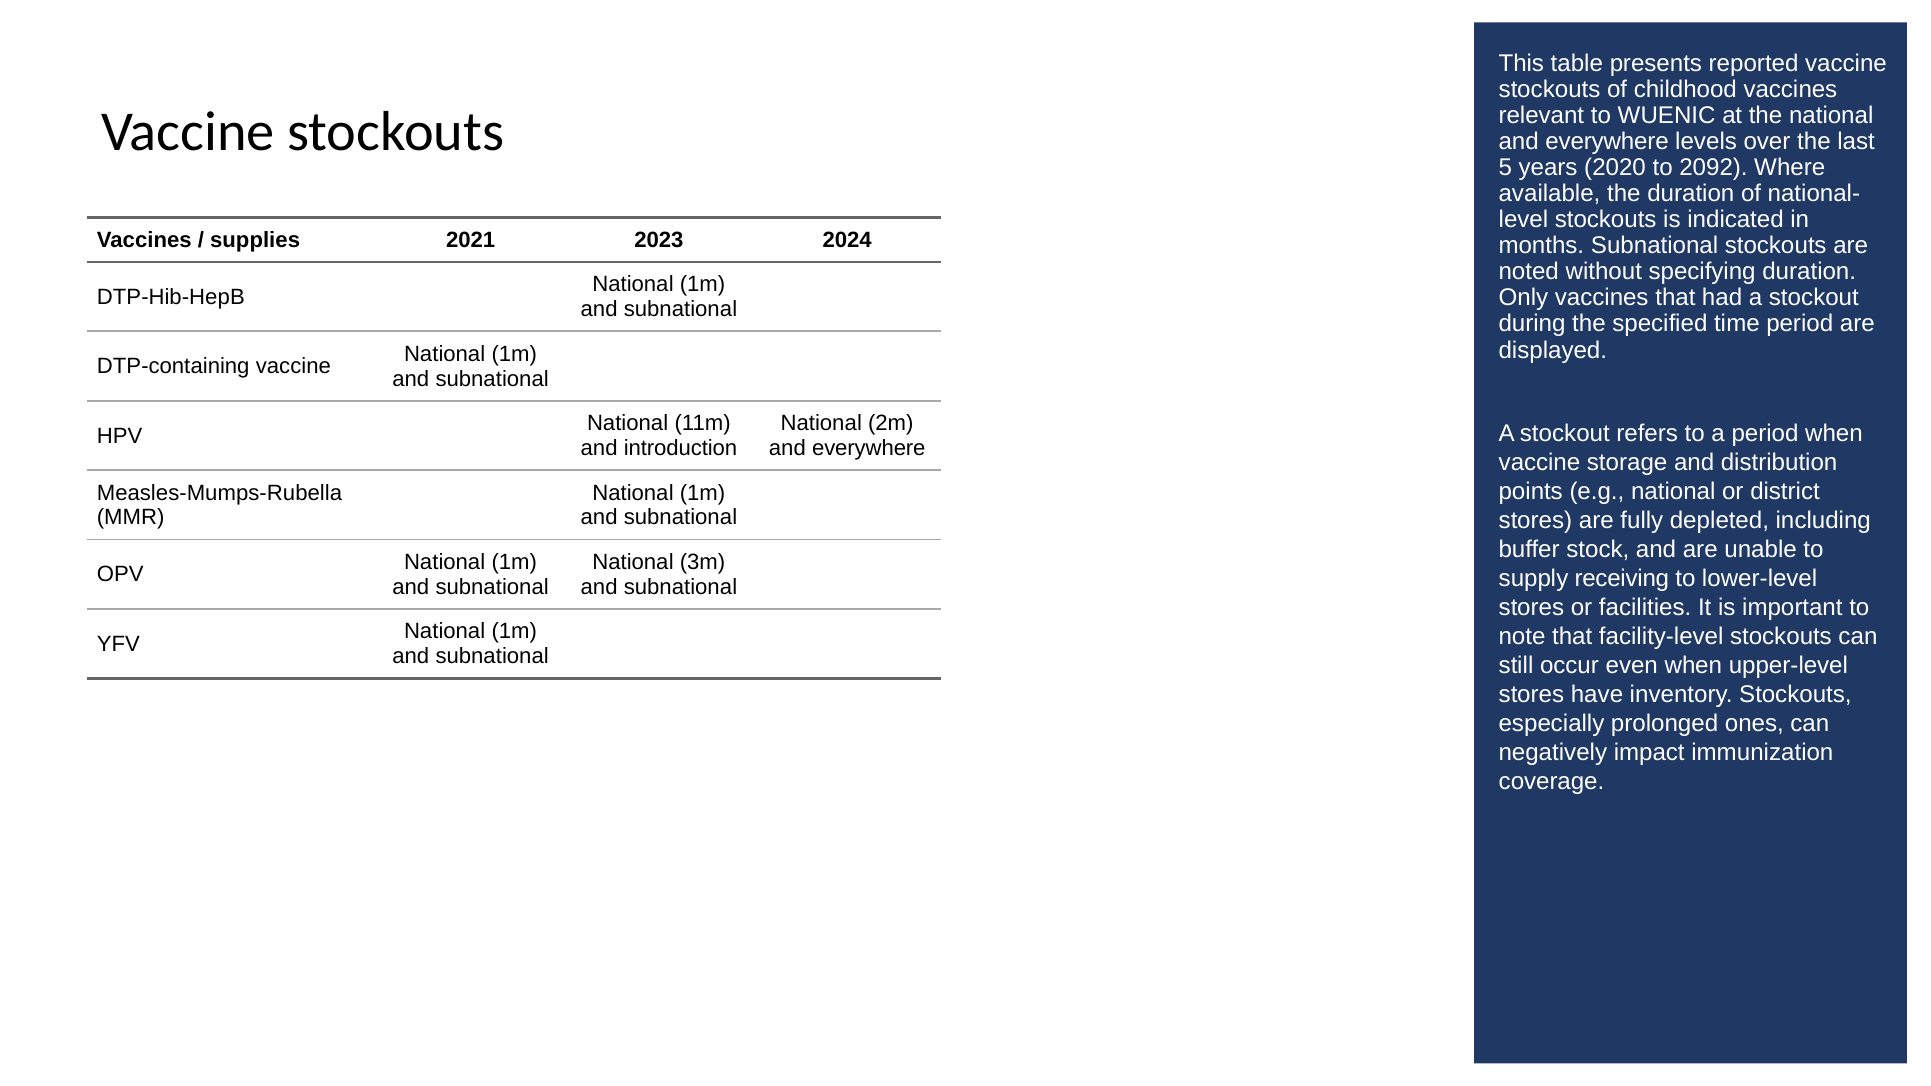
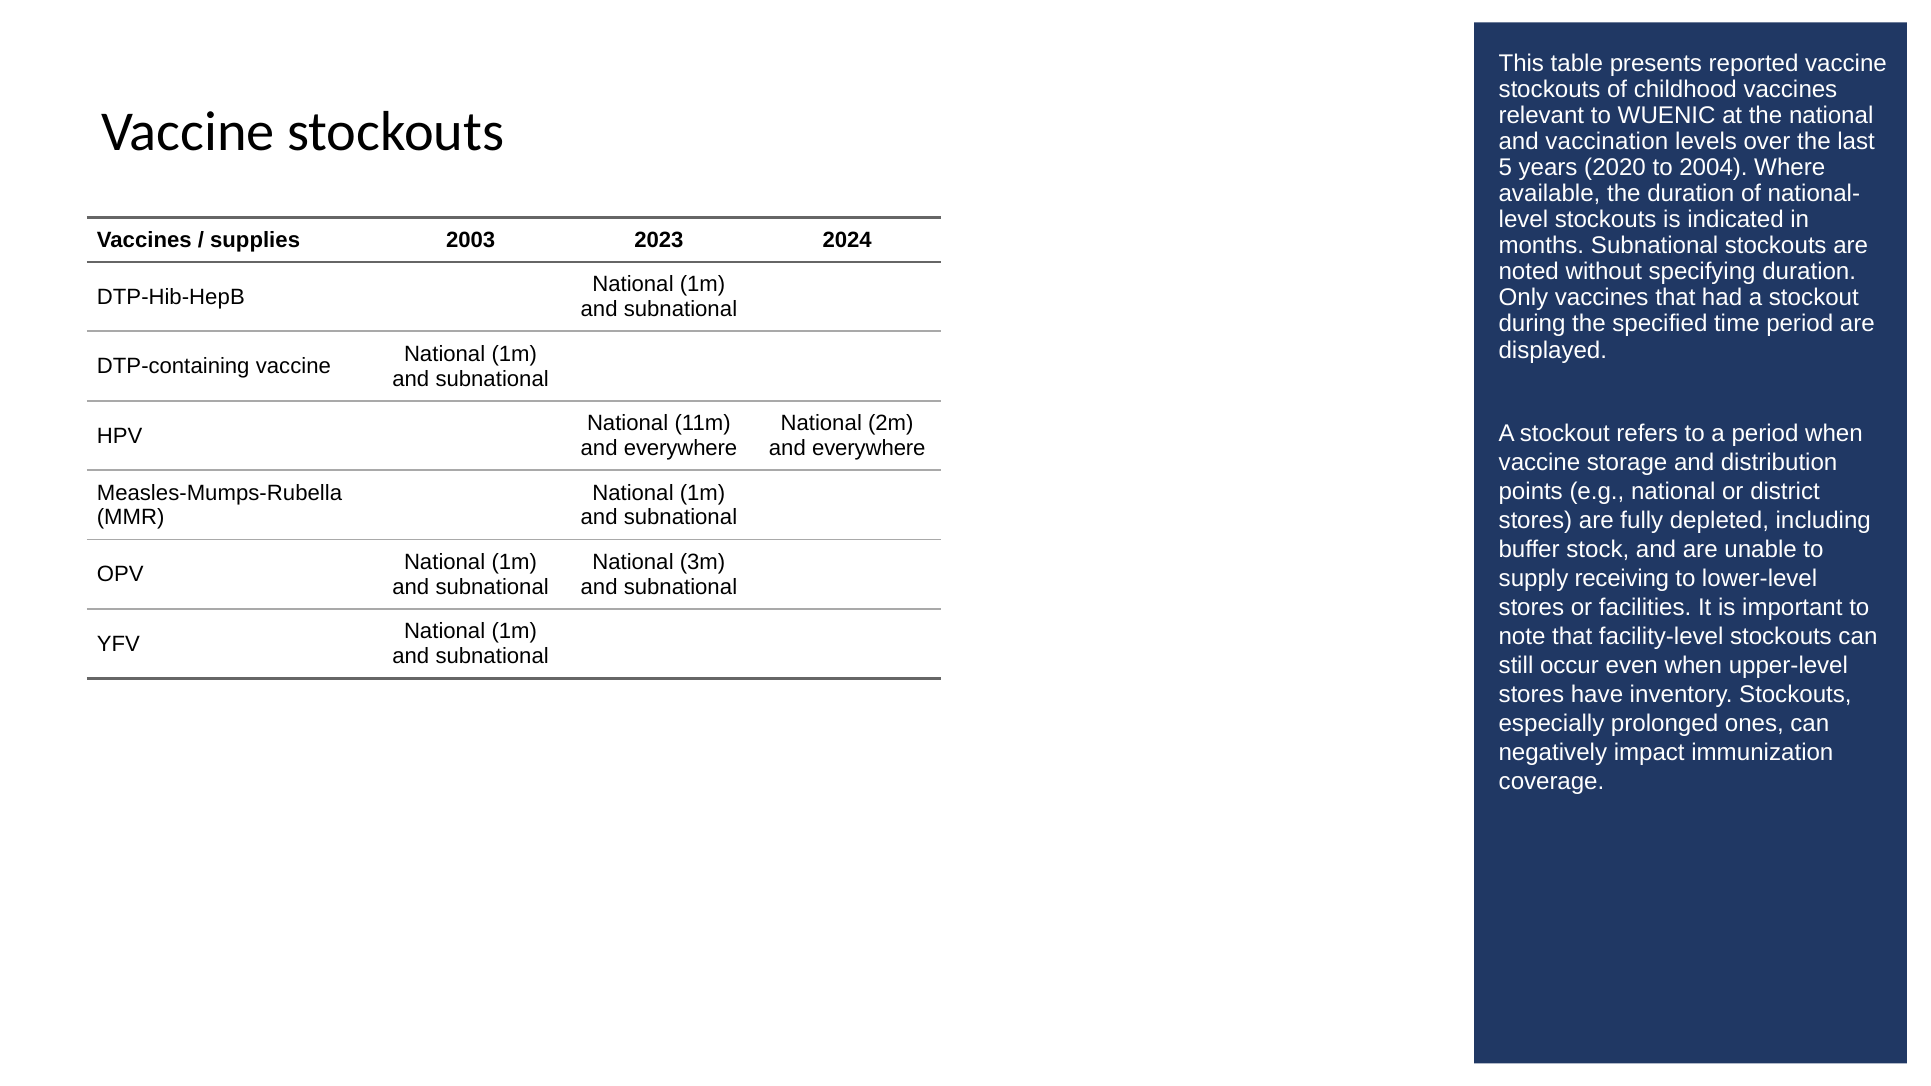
everywhere at (1607, 142): everywhere -> vaccination
2092: 2092 -> 2004
2021: 2021 -> 2003
introduction at (681, 448): introduction -> everywhere
